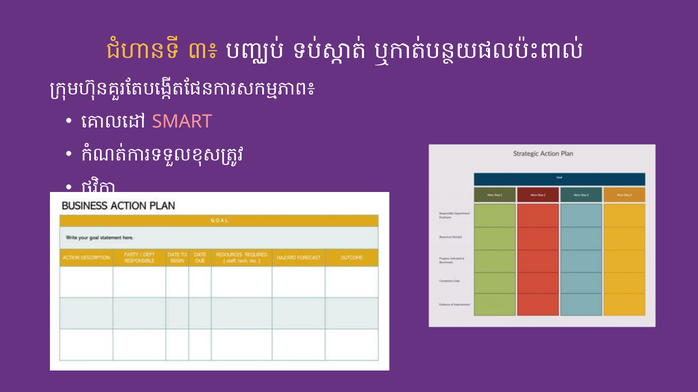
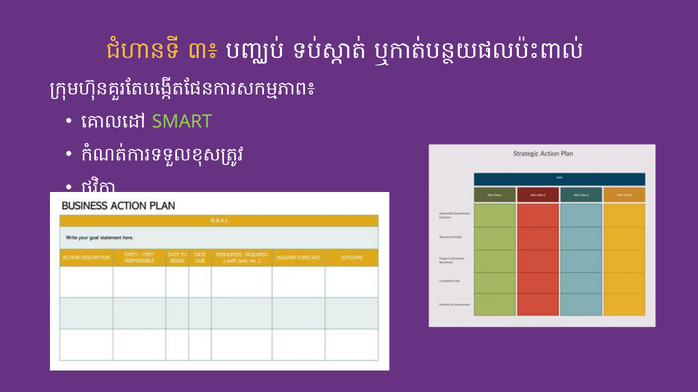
SMART colour: pink -> light green
